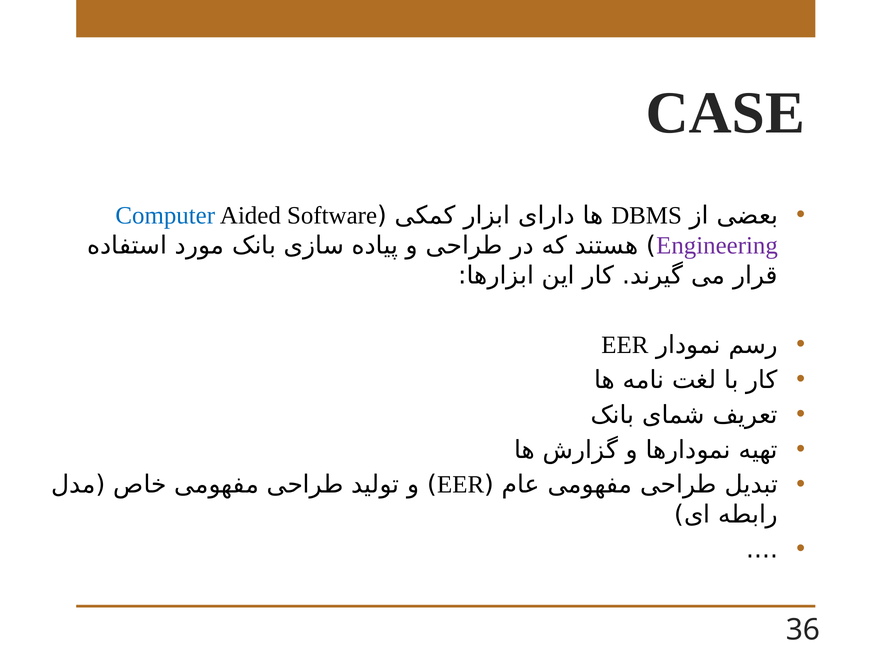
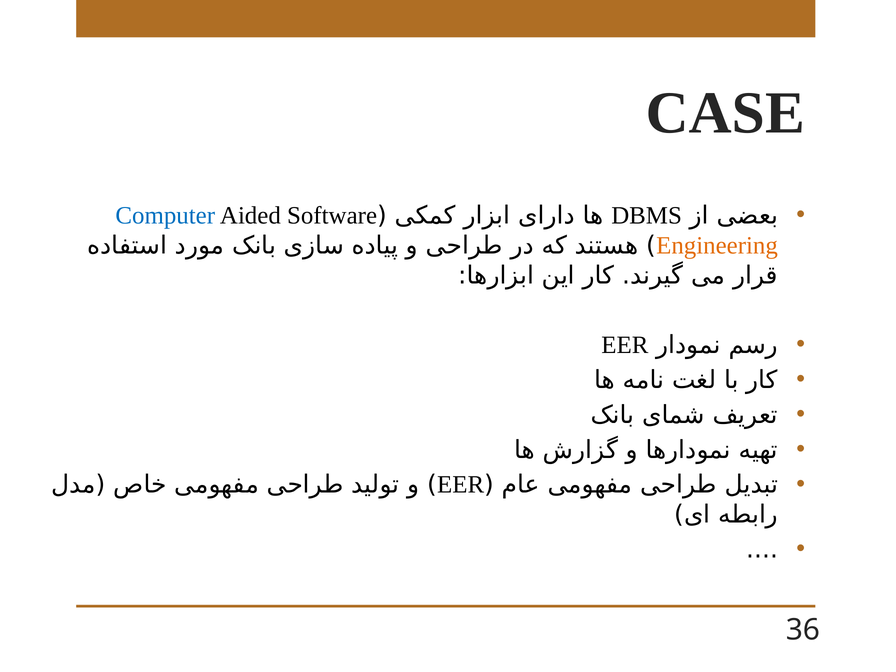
Engineering colour: purple -> orange
